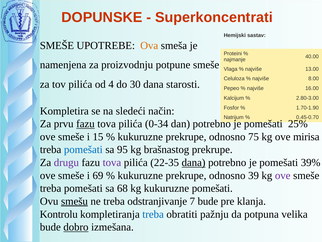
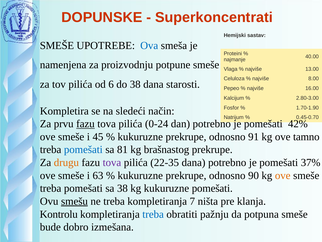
Ova colour: orange -> blue
4: 4 -> 6
do 30: 30 -> 38
0-34: 0-34 -> 0-24
25%: 25% -> 42%
15: 15 -> 45
75: 75 -> 91
mirisa: mirisa -> tamno
95: 95 -> 81
drugu colour: purple -> orange
dana at (194, 162) underline: present -> none
39%: 39% -> 37%
69: 69 -> 63
39: 39 -> 90
ove at (283, 175) colour: purple -> orange
sa 68: 68 -> 38
treba odstranjivanje: odstranjivanje -> kompletiranja
7 bude: bude -> ništa
potpuna velika: velika -> smeše
dobro underline: present -> none
